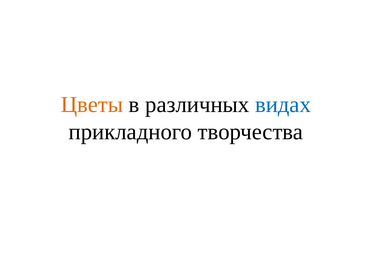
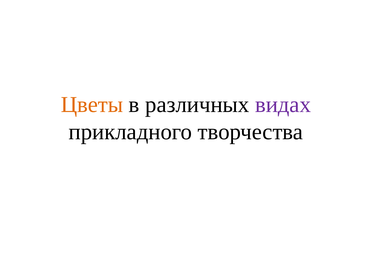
видах colour: blue -> purple
